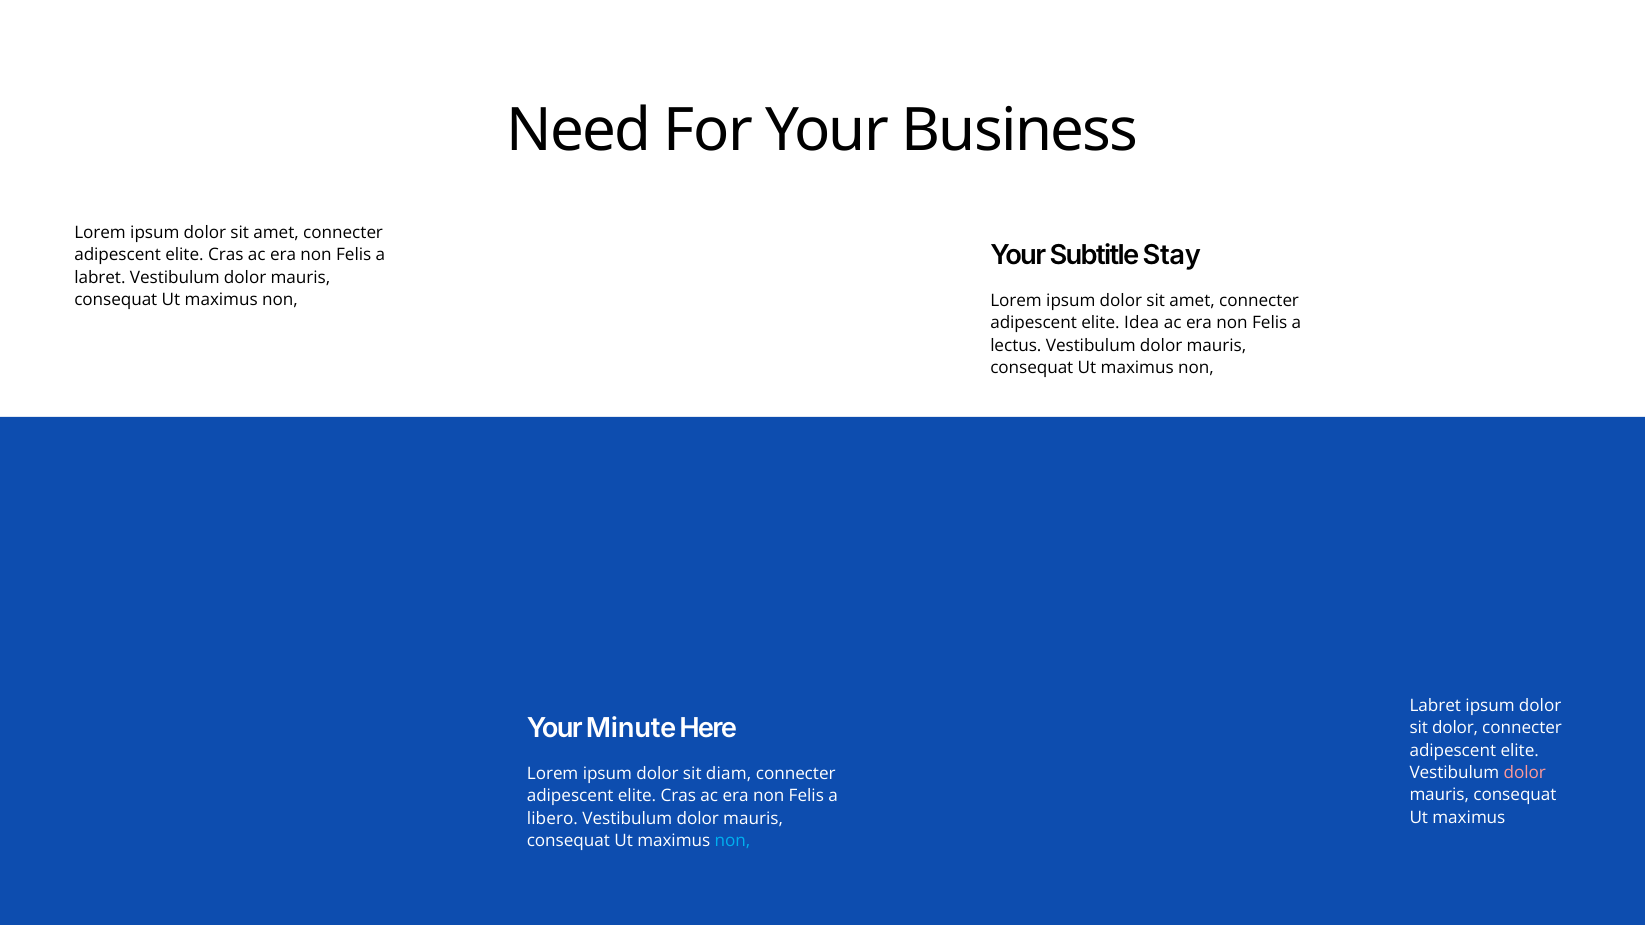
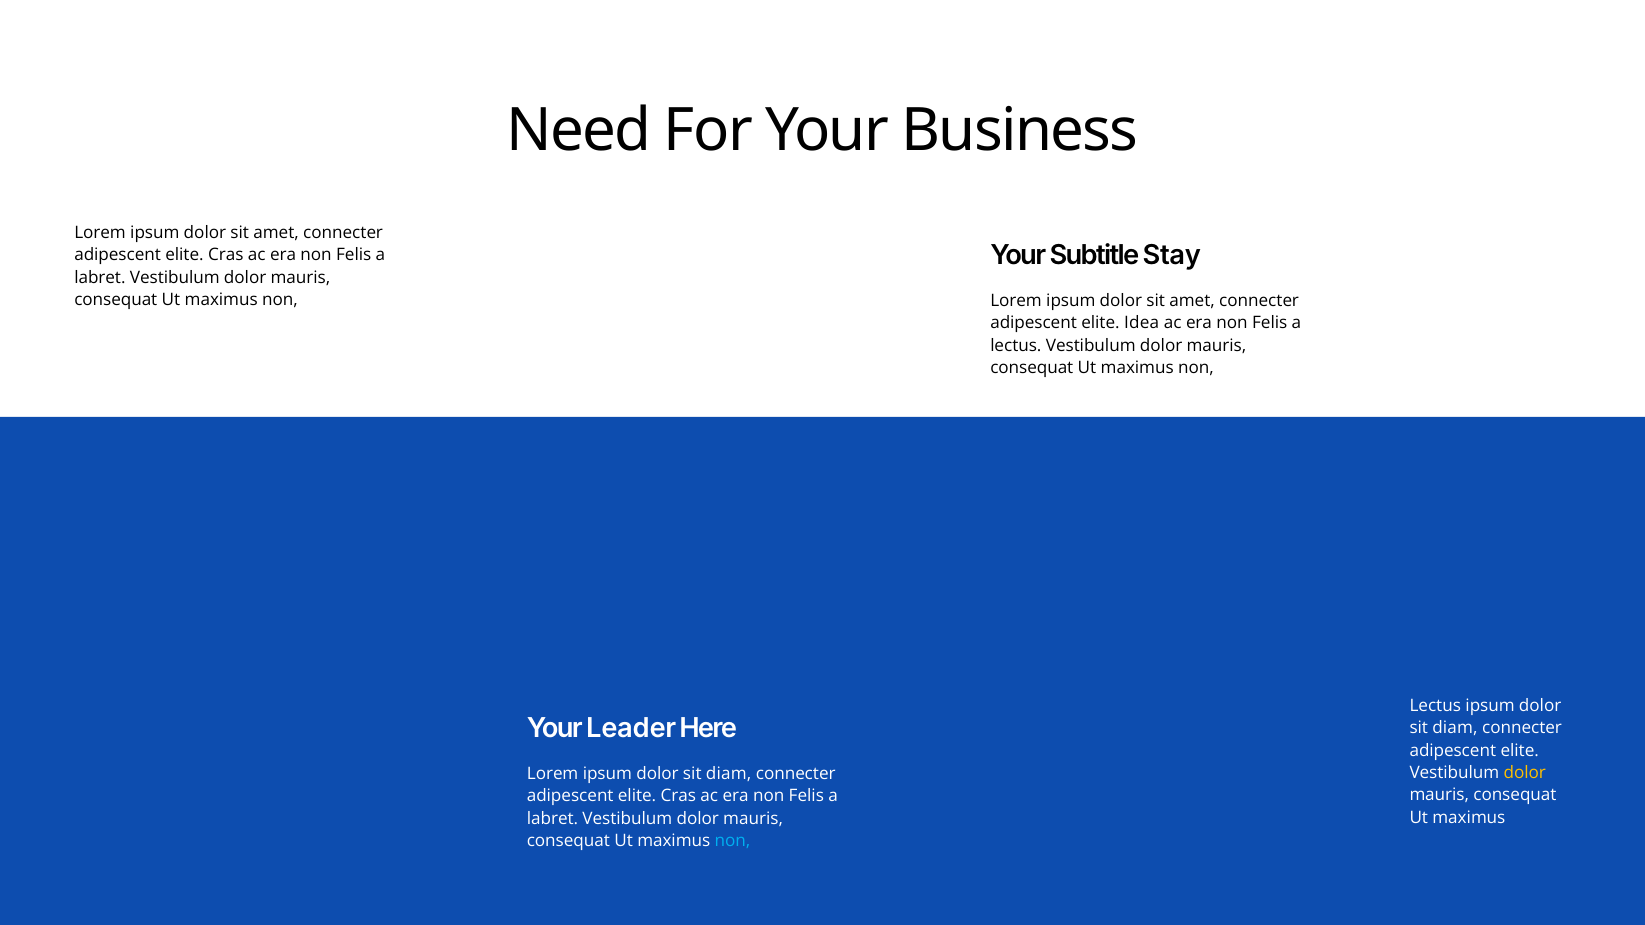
Labret at (1435, 706): Labret -> Lectus
Minute: Minute -> Leader
dolor at (1455, 729): dolor -> diam
dolor at (1525, 773) colour: pink -> yellow
libero at (552, 819): libero -> labret
